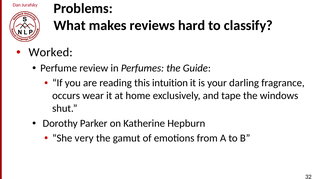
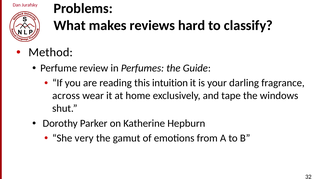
Worked: Worked -> Method
occurs: occurs -> across
